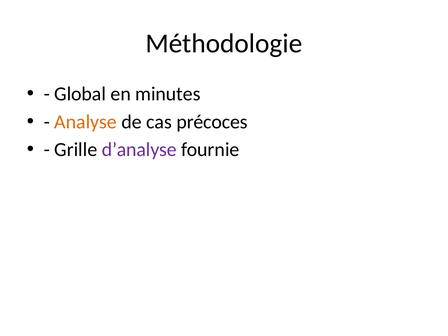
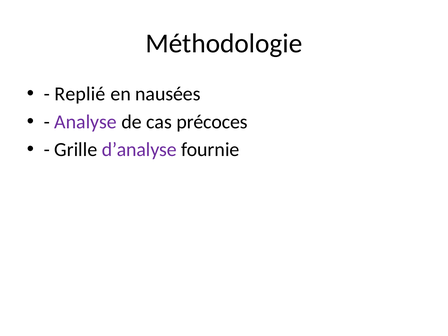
Global: Global -> Replié
minutes: minutes -> nausées
Analyse colour: orange -> purple
